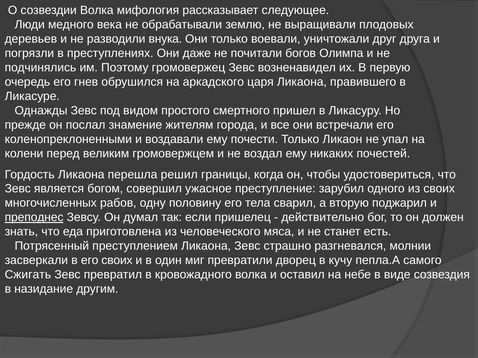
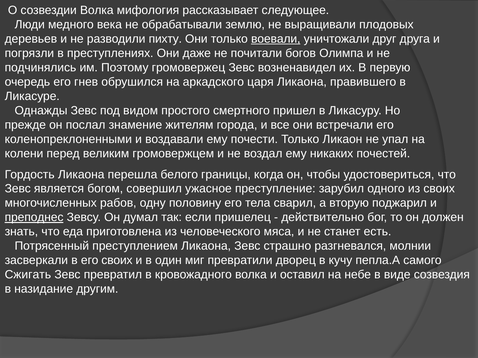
внука: внука -> пихту
воевали underline: none -> present
решил: решил -> белого
